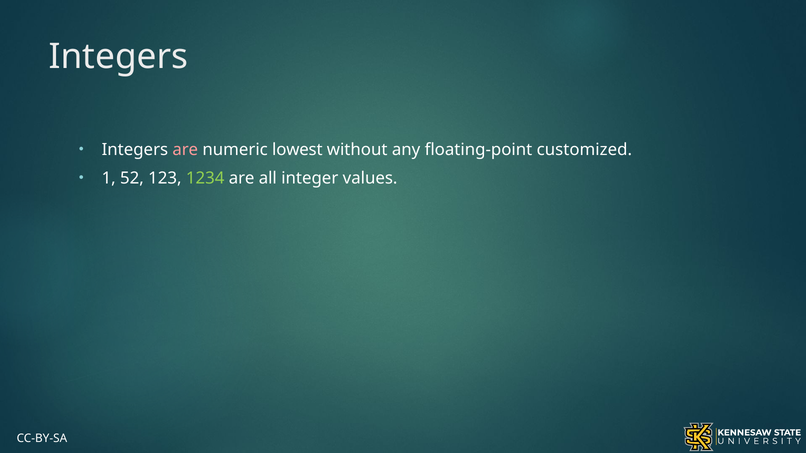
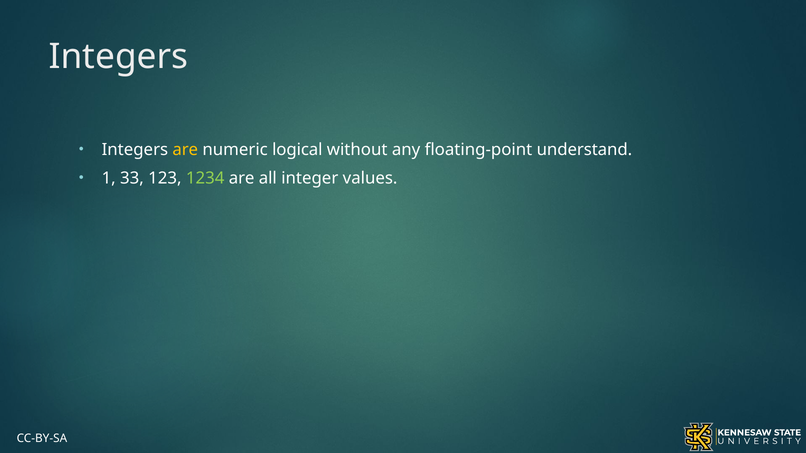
are at (185, 150) colour: pink -> yellow
lowest: lowest -> logical
customized: customized -> understand
52: 52 -> 33
